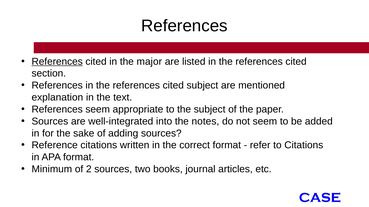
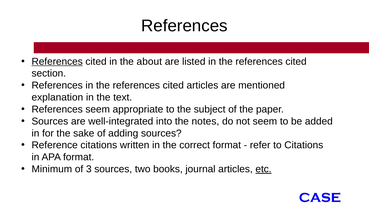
major: major -> about
cited subject: subject -> articles
2: 2 -> 3
etc underline: none -> present
